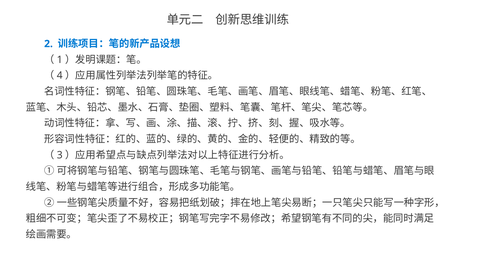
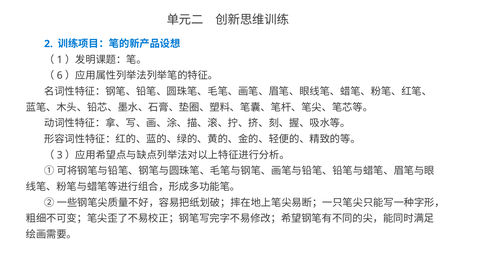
4: 4 -> 6
